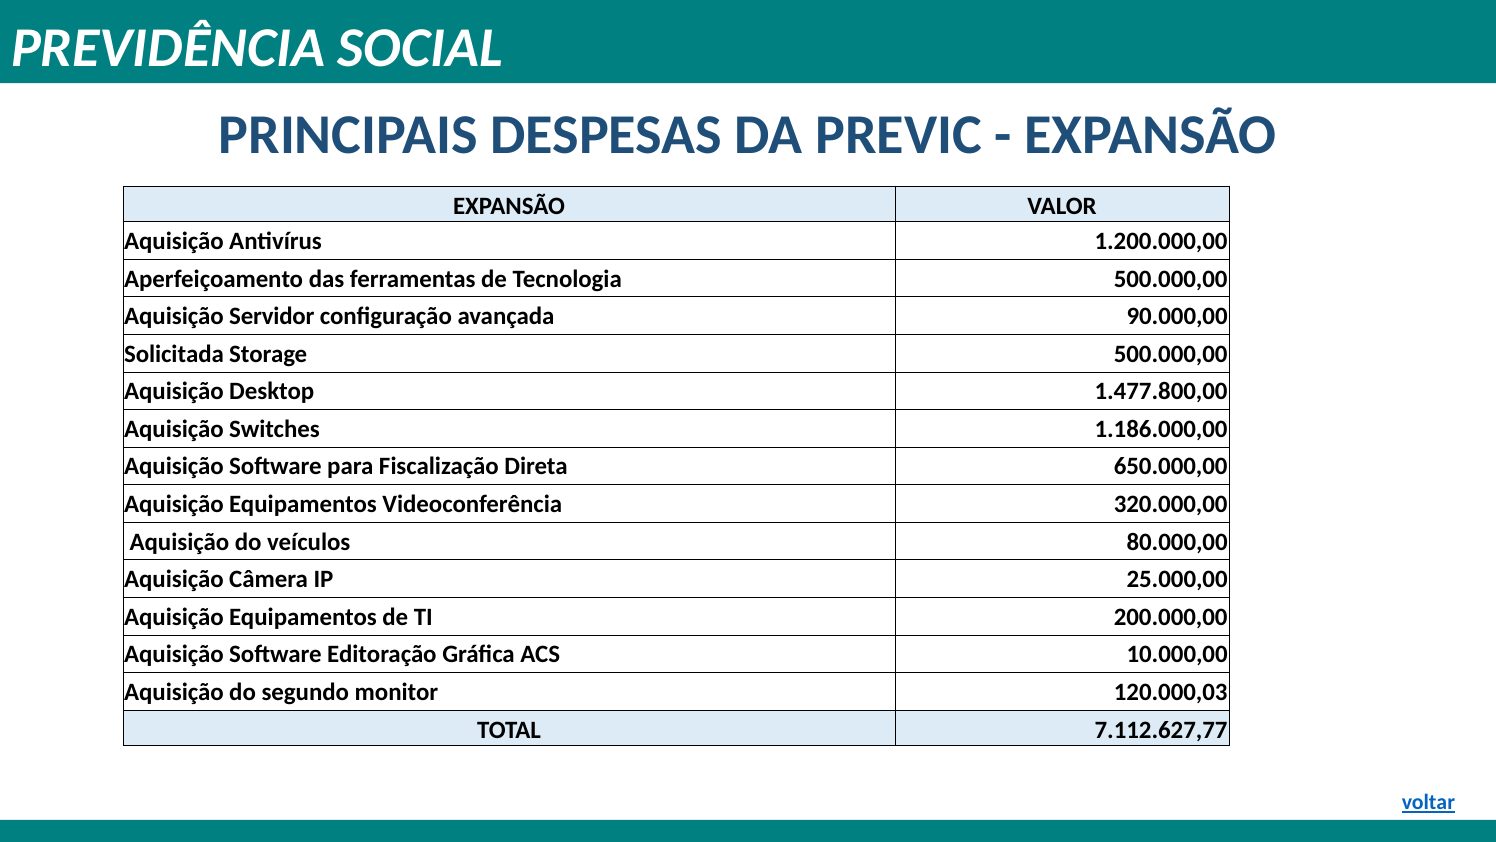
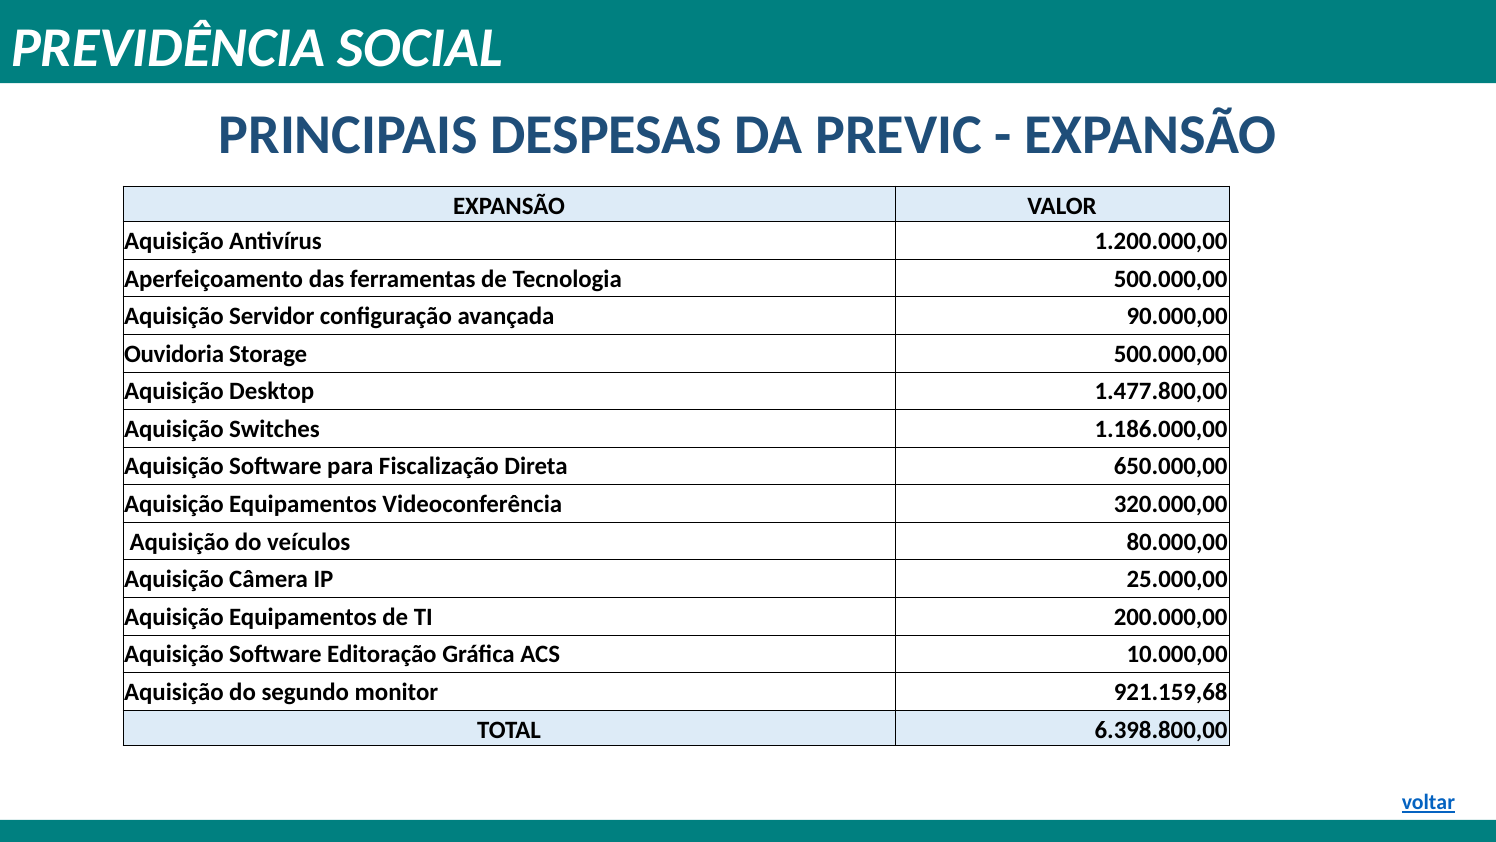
Solicitada: Solicitada -> Ouvidoria
120.000,03: 120.000,03 -> 921.159,68
7.112.627,77: 7.112.627,77 -> 6.398.800,00
